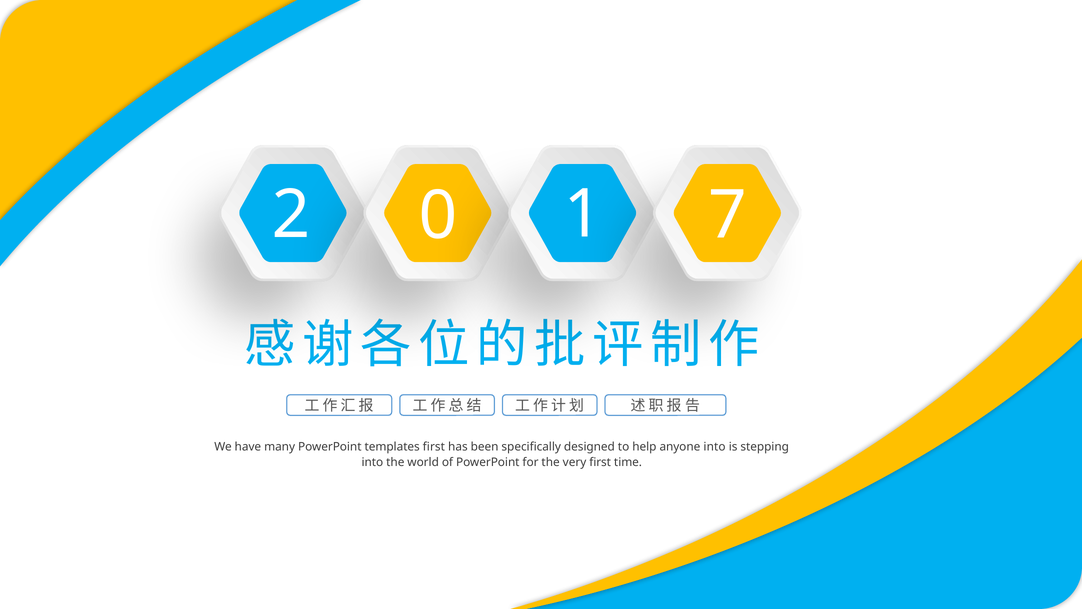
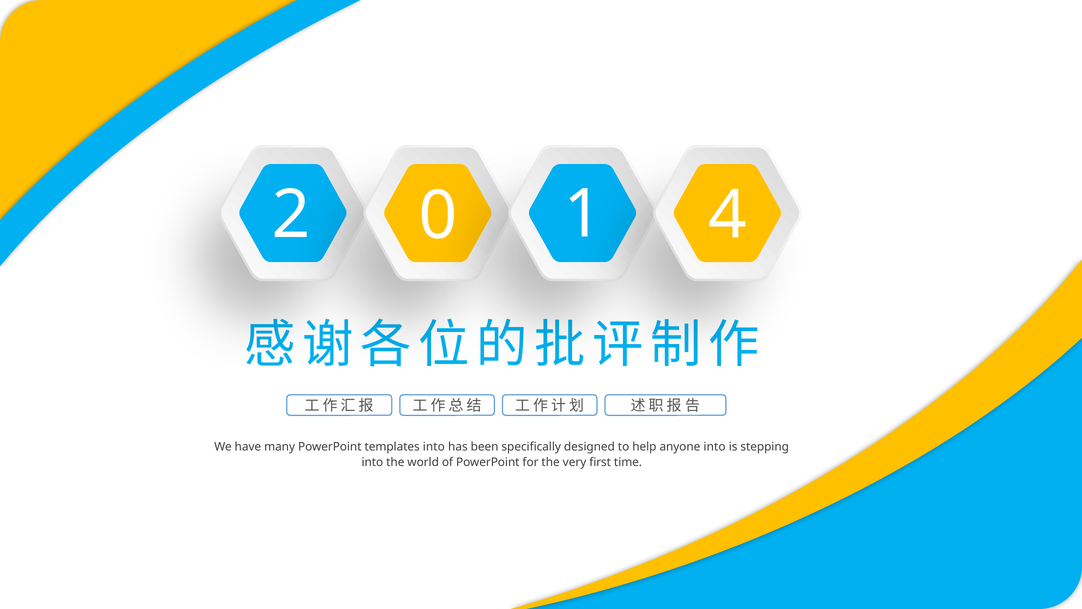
7: 7 -> 4
templates first: first -> into
